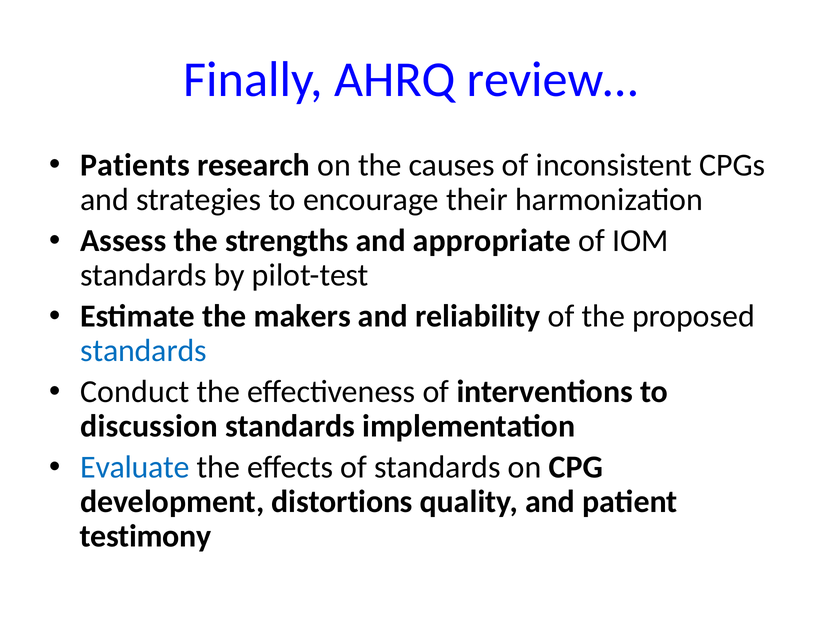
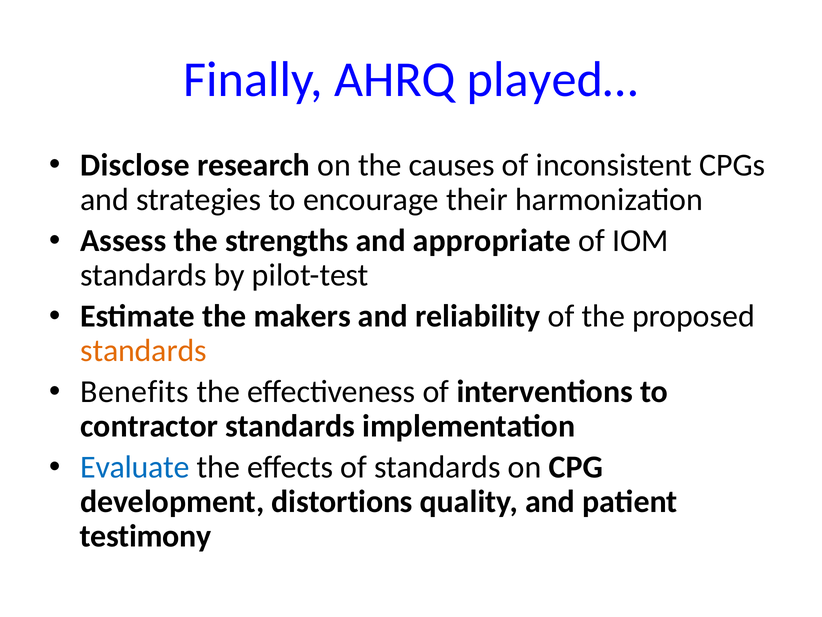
review…: review… -> played…
Patients: Patients -> Disclose
standards at (143, 351) colour: blue -> orange
Conduct: Conduct -> Benefits
discussion: discussion -> contractor
